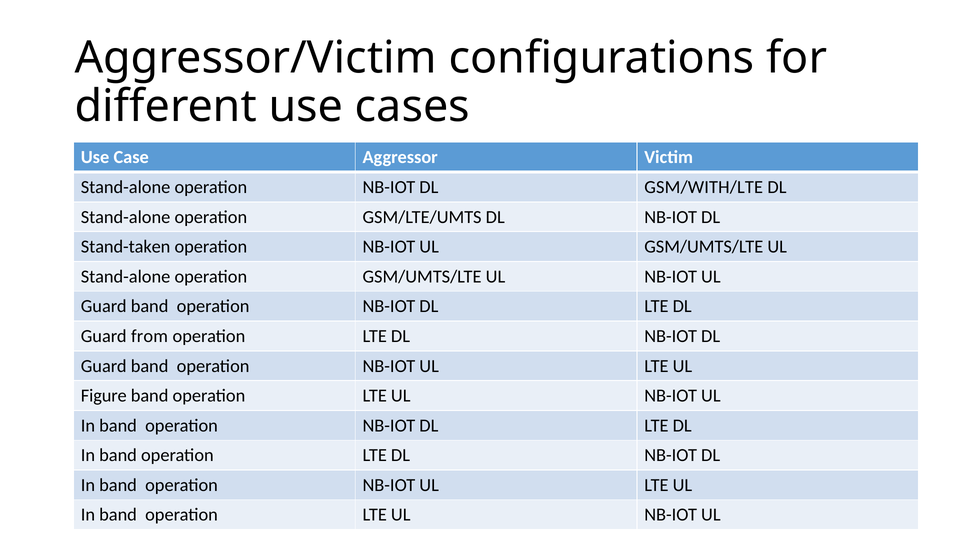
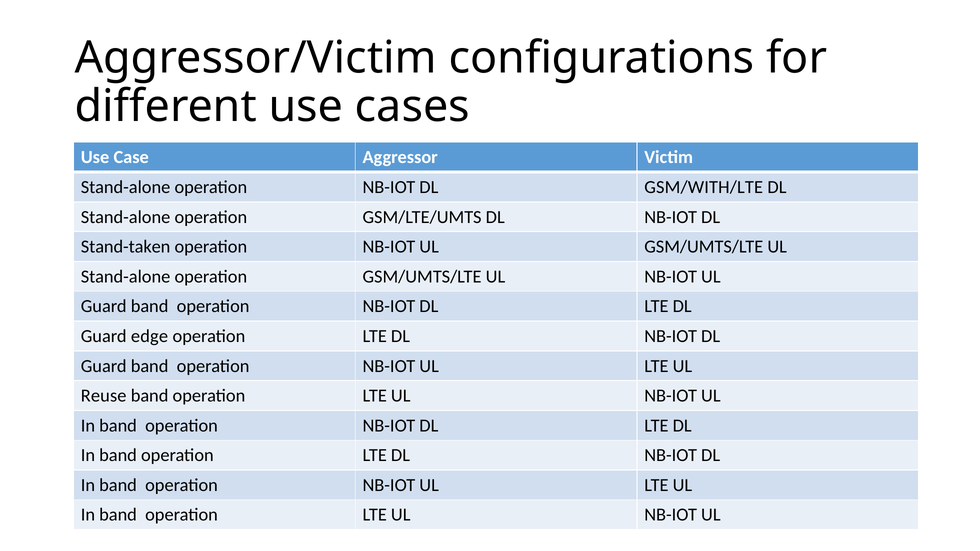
from: from -> edge
Figure: Figure -> Reuse
